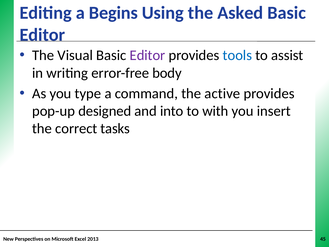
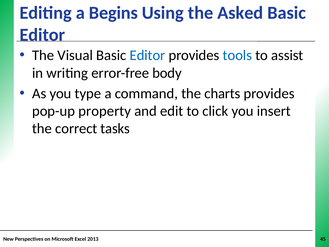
Editor at (148, 55) colour: purple -> blue
active: active -> charts
designed: designed -> property
into: into -> edit
with: with -> click
